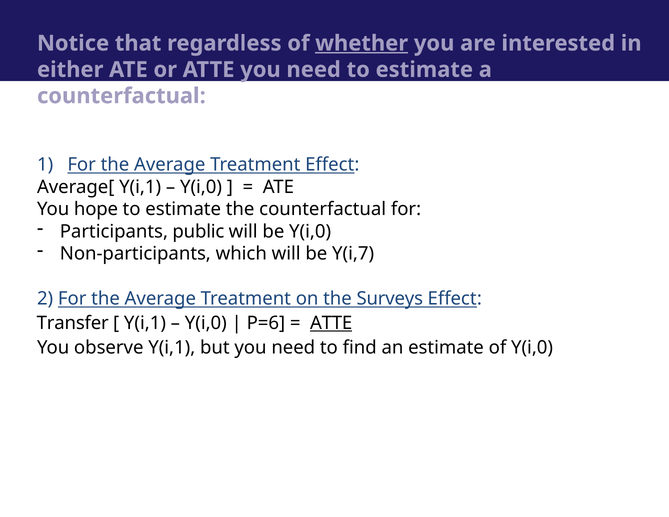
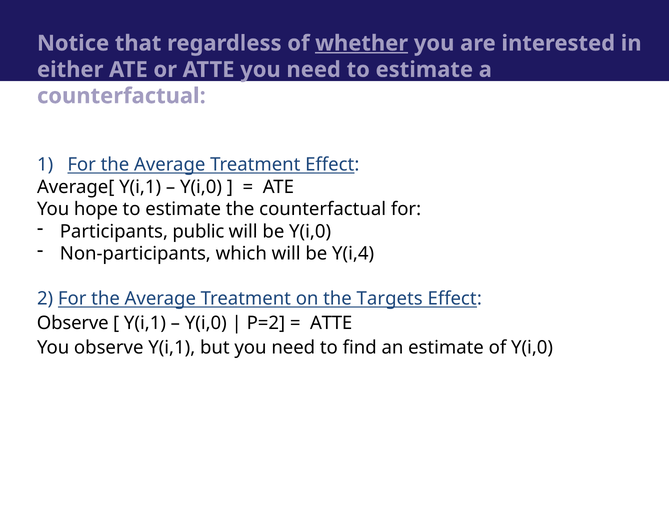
Y(i,7: Y(i,7 -> Y(i,4
Surveys: Surveys -> Targets
Transfer at (73, 323): Transfer -> Observe
P=6: P=6 -> P=2
ATTE at (331, 323) underline: present -> none
